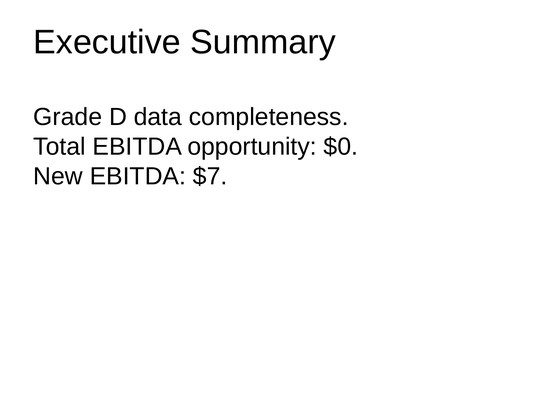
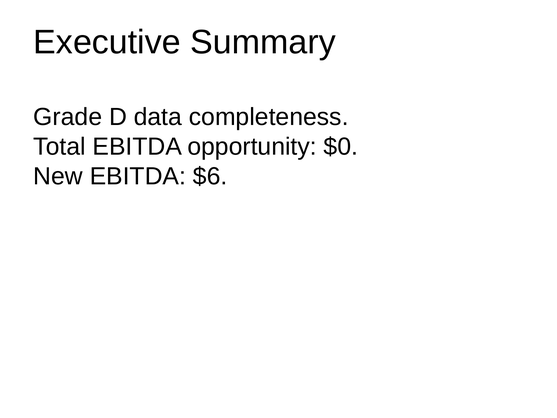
$7: $7 -> $6
